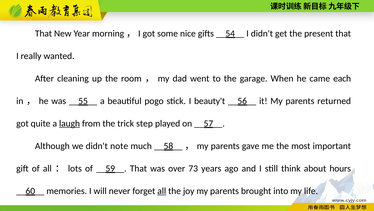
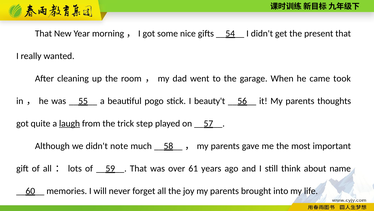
each: each -> took
returned: returned -> thoughts
73: 73 -> 61
hours: hours -> name
all at (162, 190) underline: present -> none
